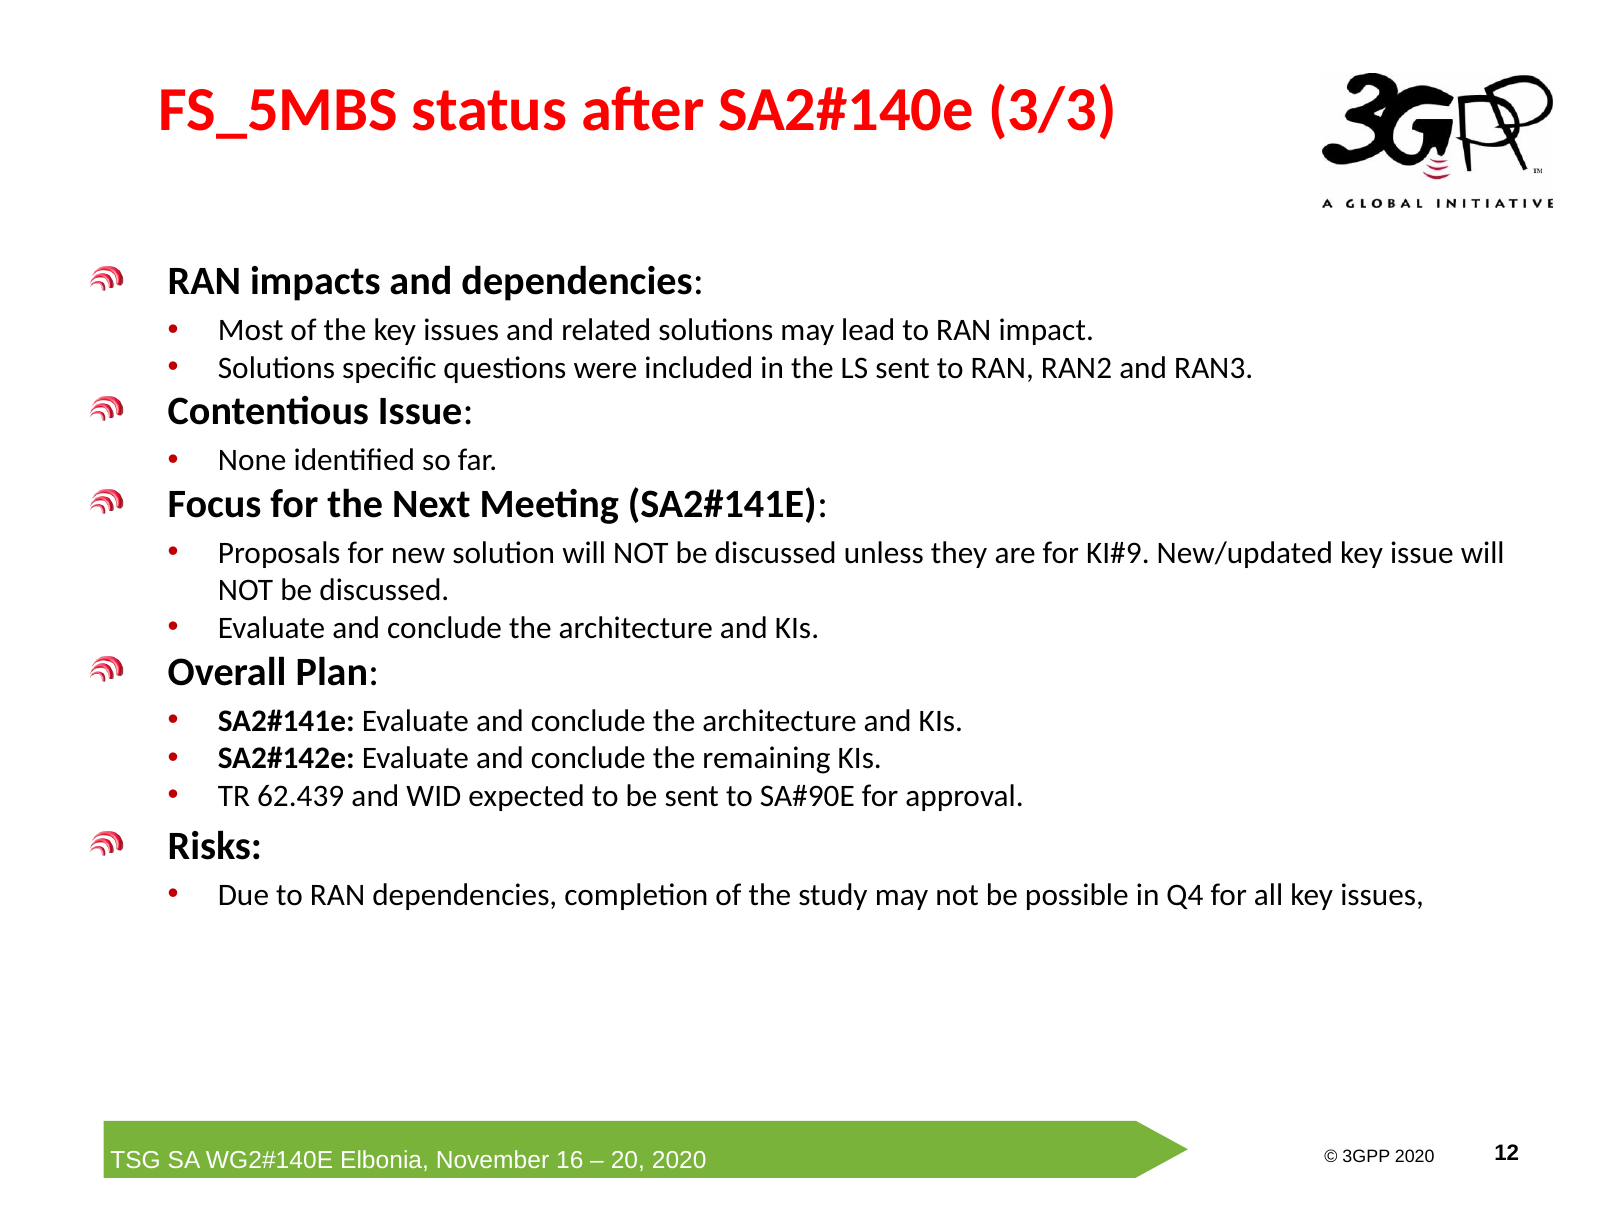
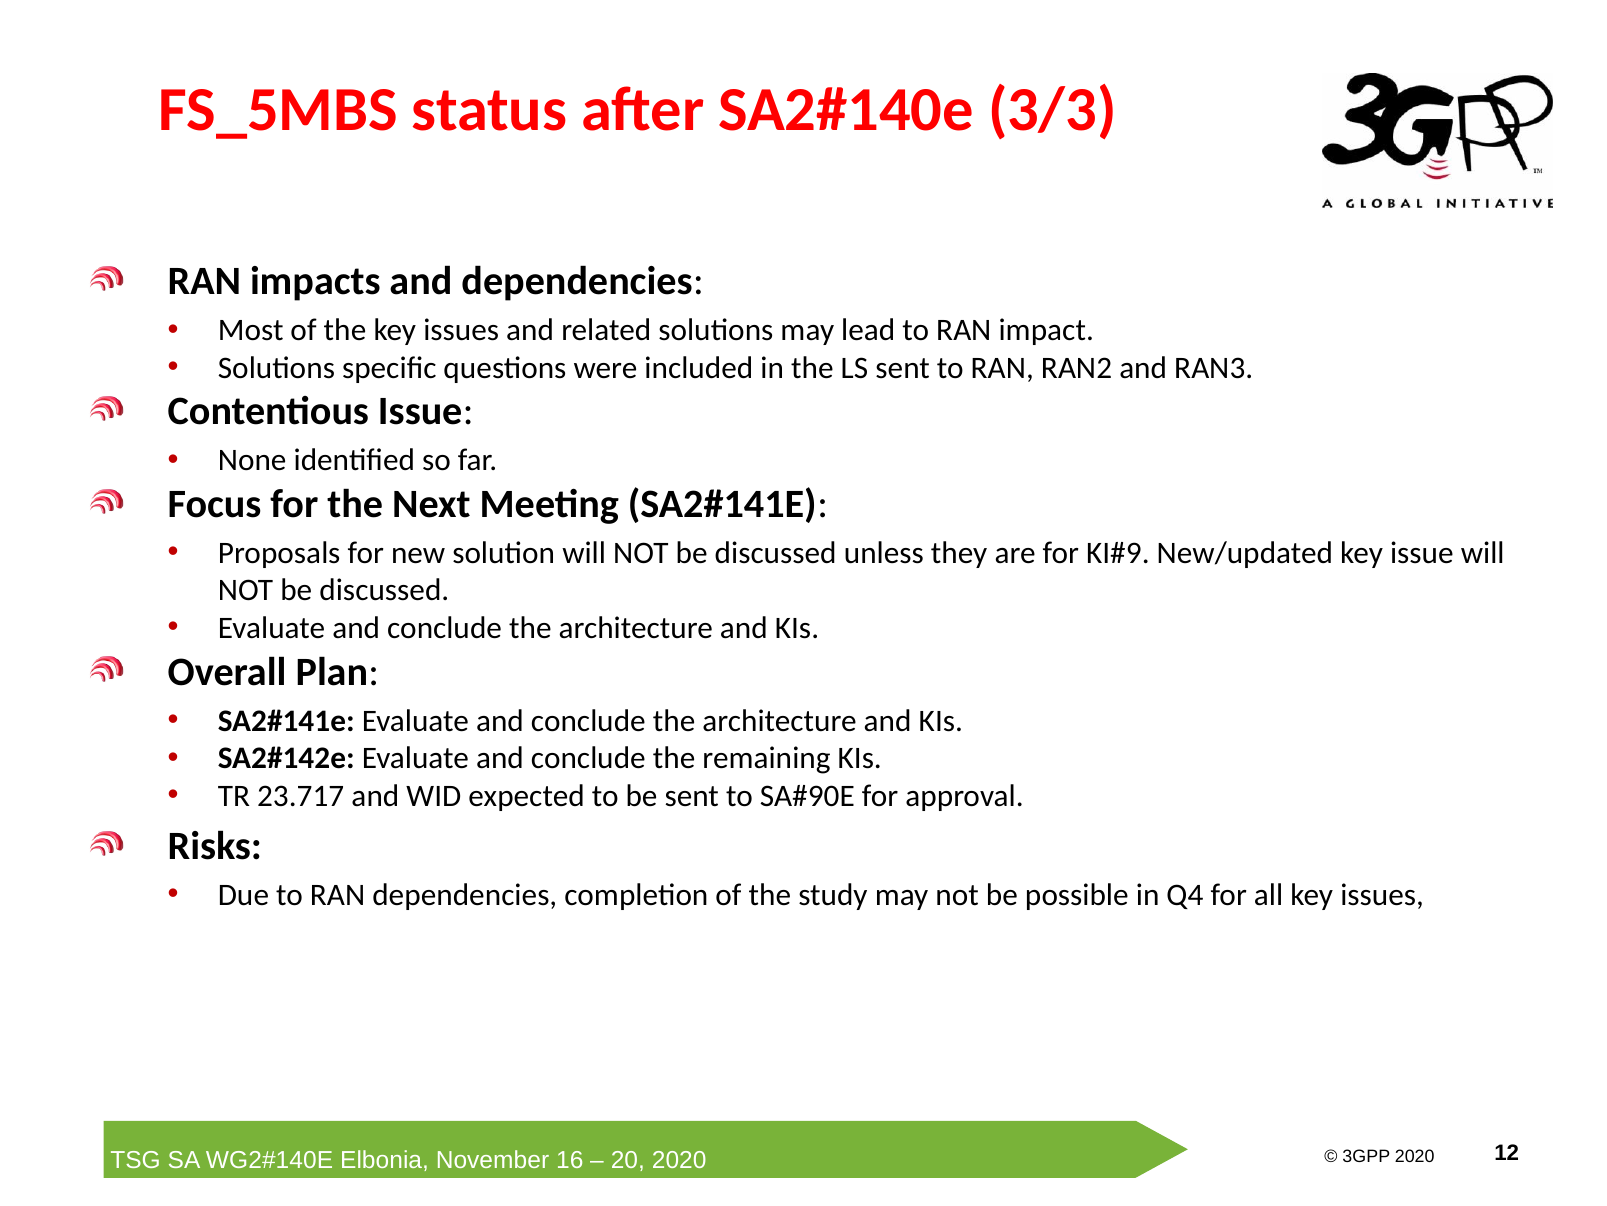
62.439: 62.439 -> 23.717
